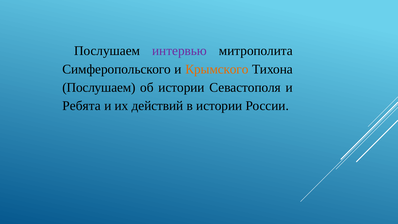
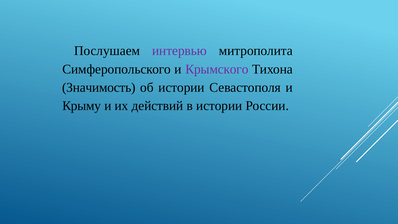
Крымского colour: orange -> purple
Послушаем at (99, 87): Послушаем -> Значимость
Ребята: Ребята -> Крыму
